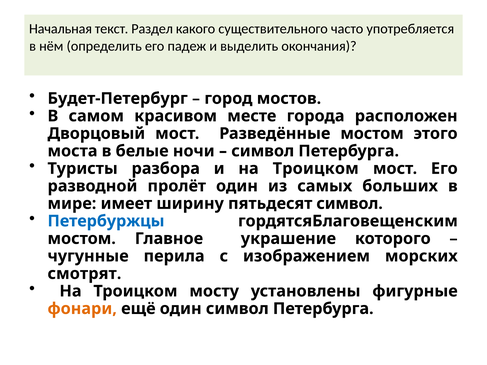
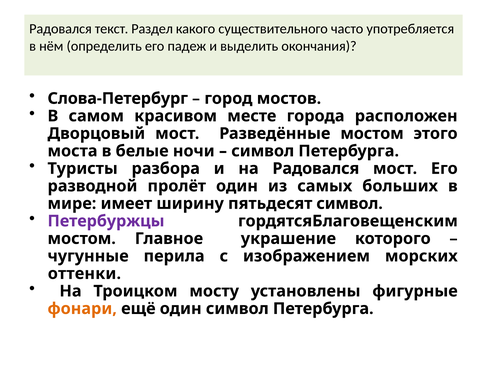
Начальная at (61, 29): Начальная -> Радовался
Будет-Петербург: Будет-Петербург -> Слова-Петербург
и на Троицком: Троицком -> Радовался
Петербуржцы colour: blue -> purple
смотрят: смотрят -> оттенки
